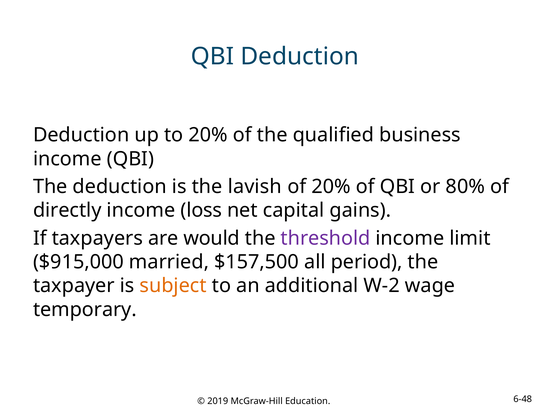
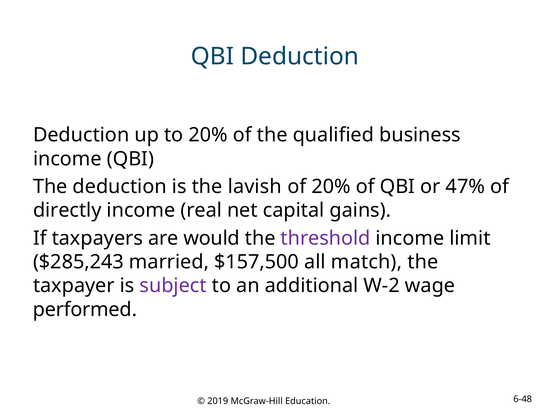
80%: 80% -> 47%
loss: loss -> real
$915,000: $915,000 -> $285,243
period: period -> match
subject colour: orange -> purple
temporary: temporary -> performed
